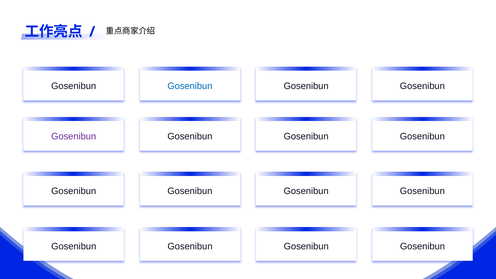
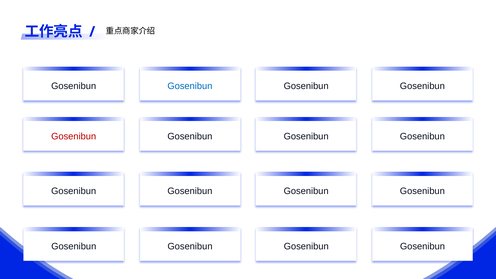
Gosenibun at (74, 136) colour: purple -> red
